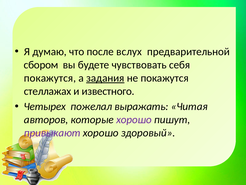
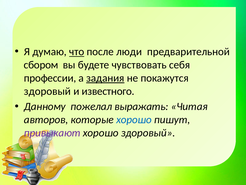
что underline: none -> present
вслух: вслух -> люди
покажутся at (50, 78): покажутся -> профессии
стеллажах at (48, 91): стеллажах -> здоровый
Четырех: Четырех -> Данному
хорошо at (134, 119) colour: purple -> blue
